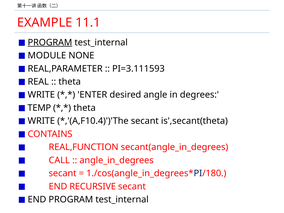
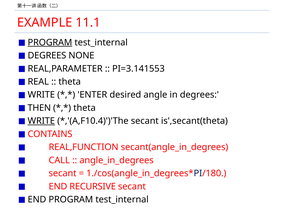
MODULE at (47, 56): MODULE -> DEGREES
PI=3.111593: PI=3.111593 -> PI=3.141553
TEMP: TEMP -> THEN
WRITE at (41, 121) underline: none -> present
